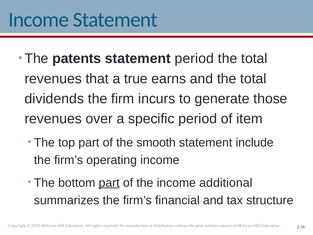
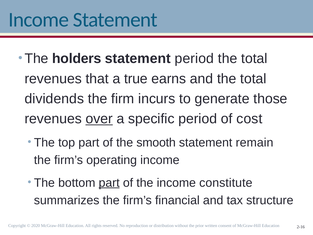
patents: patents -> holders
over underline: none -> present
item: item -> cost
include: include -> remain
additional: additional -> constitute
